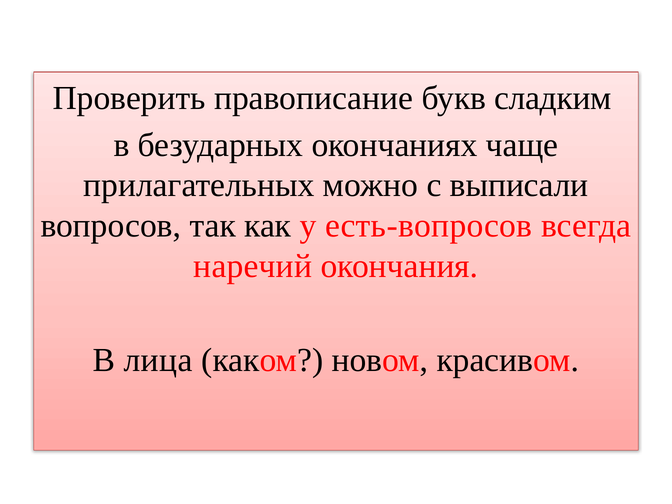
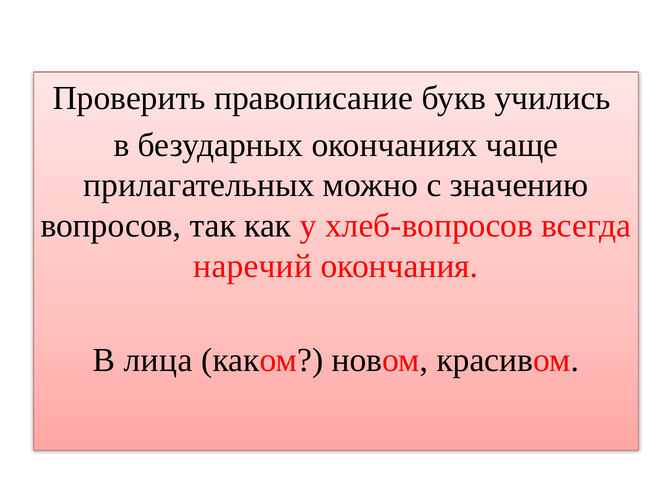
сладким: сладким -> учились
выписали: выписали -> значению
есть-вопросов: есть-вопросов -> хлеб-вопросов
